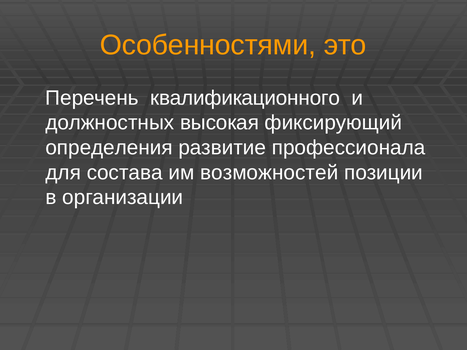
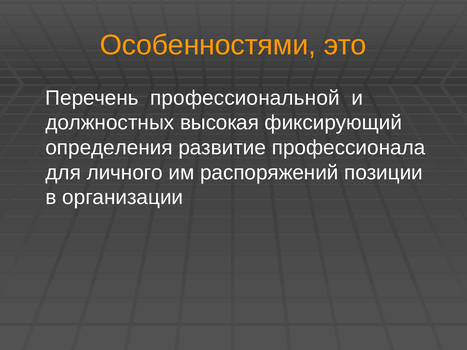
квалификационного: квалификационного -> профессиональной
состава: состава -> личного
возможностей: возможностей -> распоряжений
